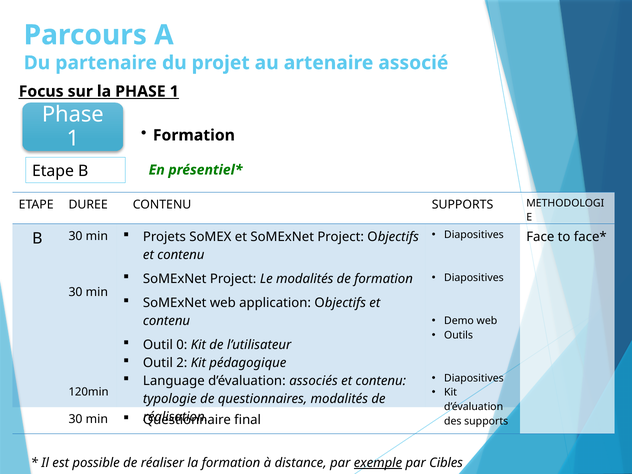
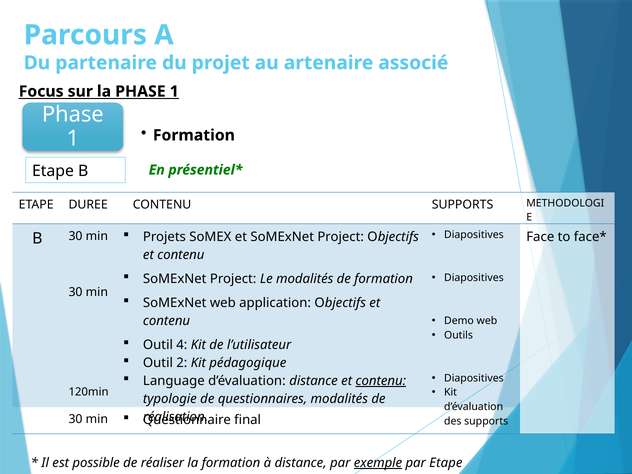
0: 0 -> 4
d’évaluation associés: associés -> distance
contenu at (381, 381) underline: none -> present
par Cibles: Cibles -> Etape
